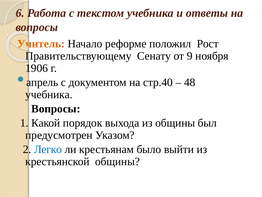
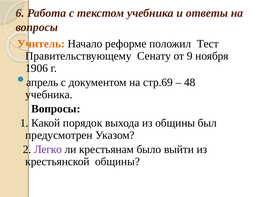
Рост: Рост -> Тест
стр.40: стр.40 -> стр.69
Легко colour: blue -> purple
